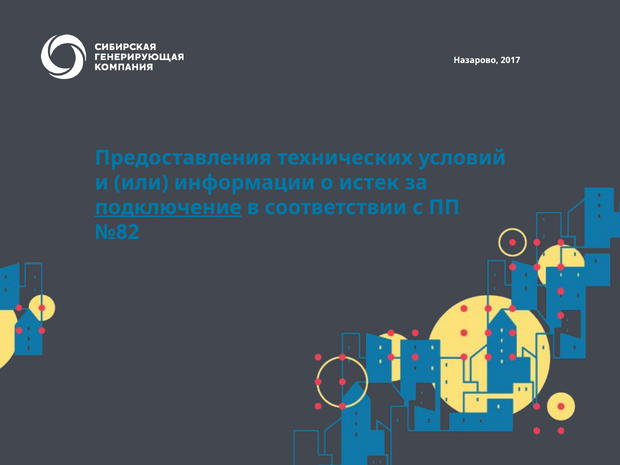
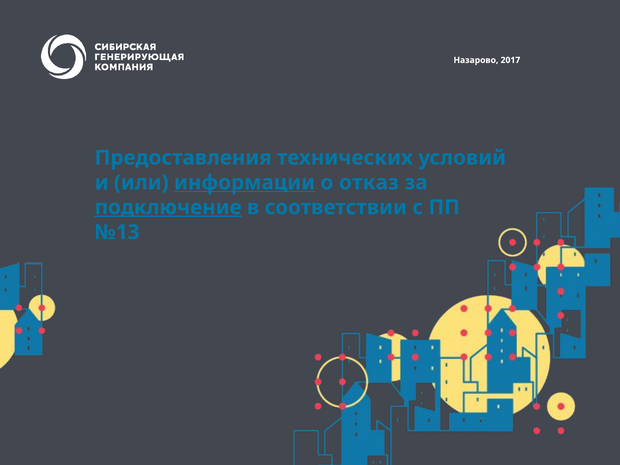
информации underline: none -> present
истек: истек -> отказ
№82: №82 -> №13
